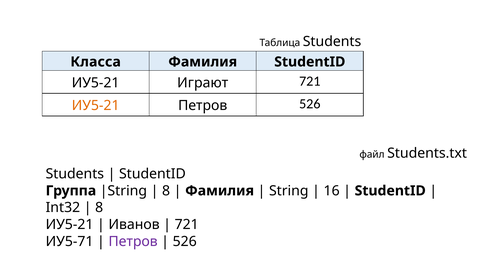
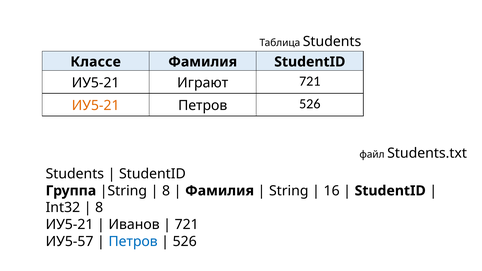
Класса: Класса -> Классе
ИУ5-71: ИУ5-71 -> ИУ5-57
Петров at (133, 241) colour: purple -> blue
